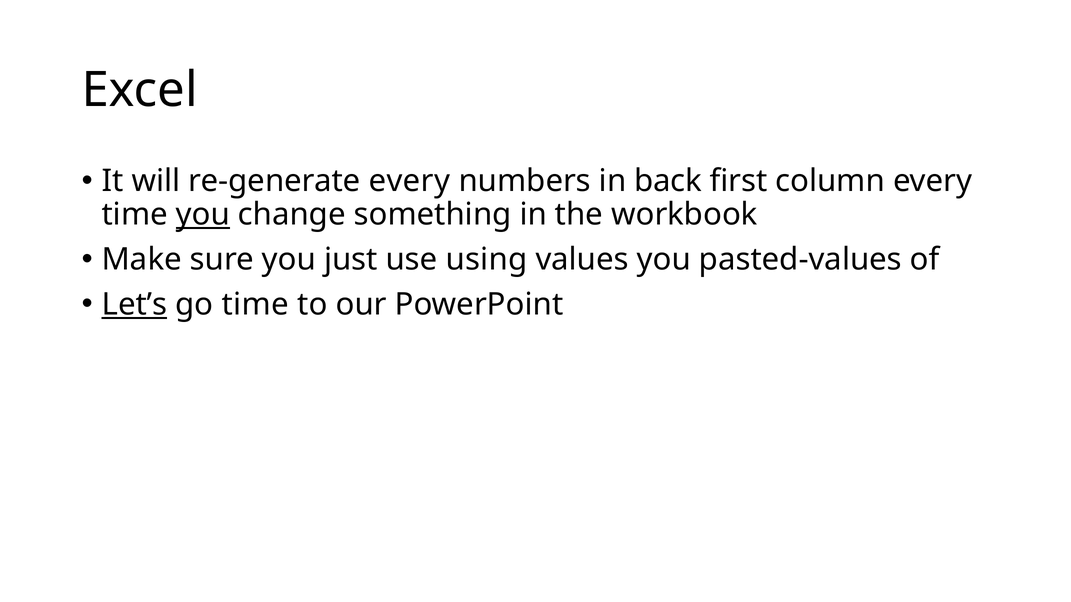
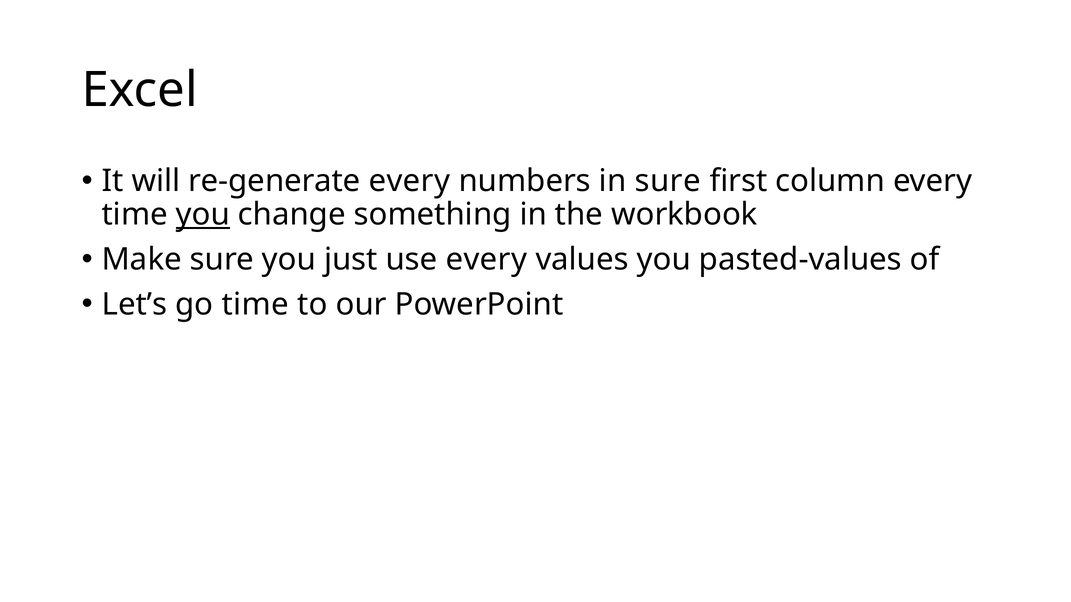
in back: back -> sure
use using: using -> every
Let’s underline: present -> none
